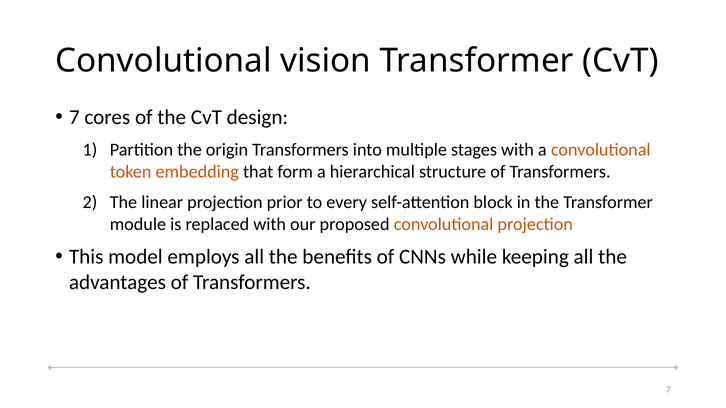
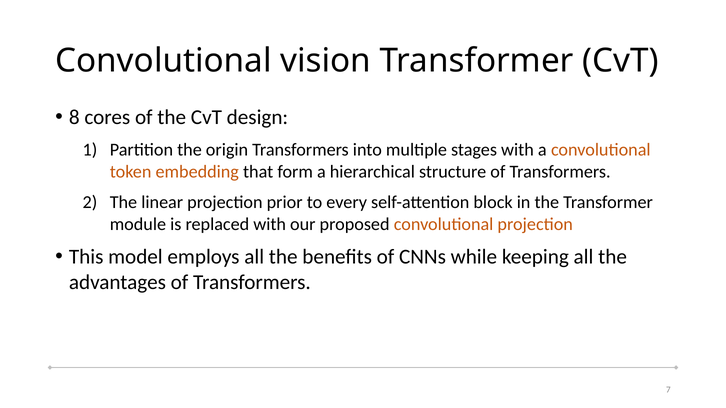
7 at (74, 118): 7 -> 8
